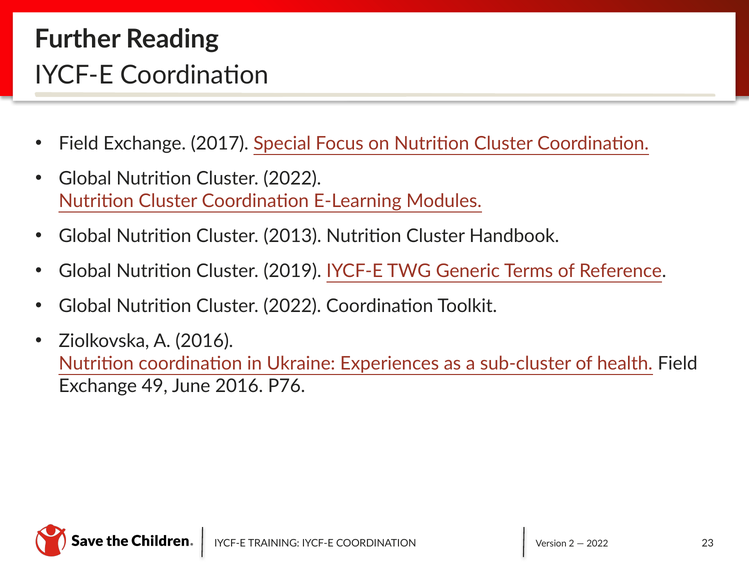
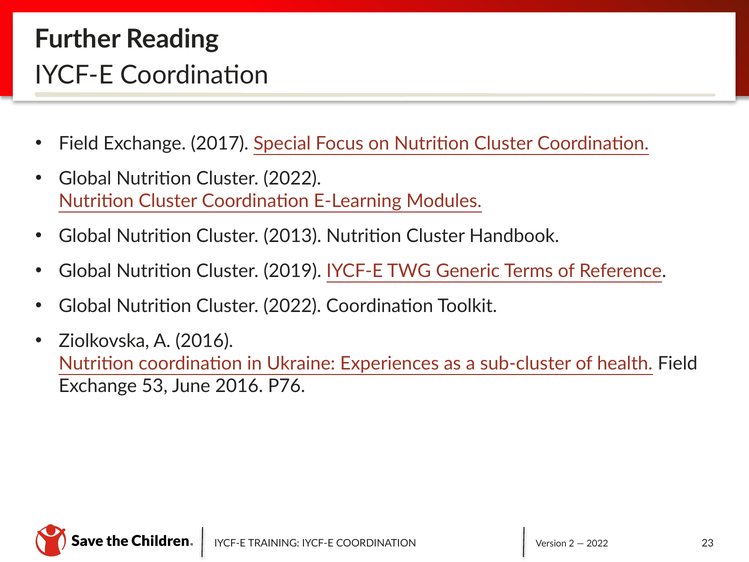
49: 49 -> 53
